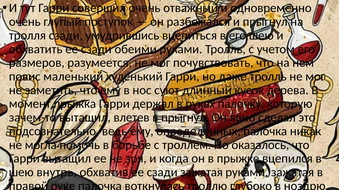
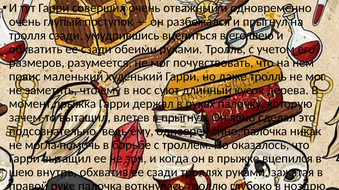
ему определенных: определенных -> одновременно
сзади зажатая: зажатая -> троллях
